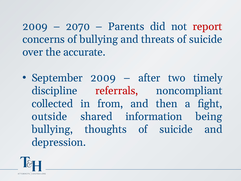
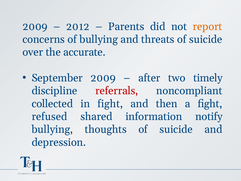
2070: 2070 -> 2012
report colour: red -> orange
in from: from -> fight
outside: outside -> refused
being: being -> notify
